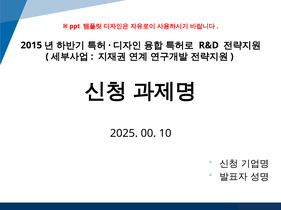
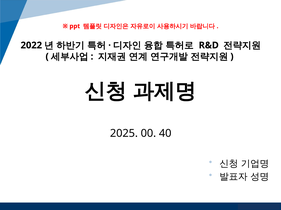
2015: 2015 -> 2022
10: 10 -> 40
